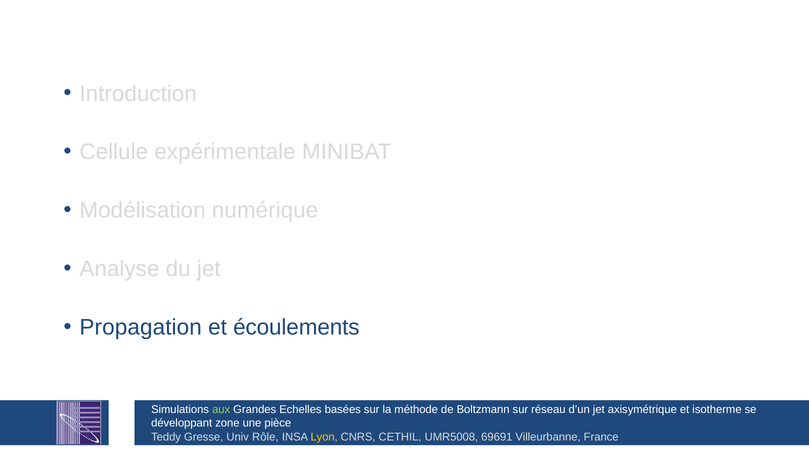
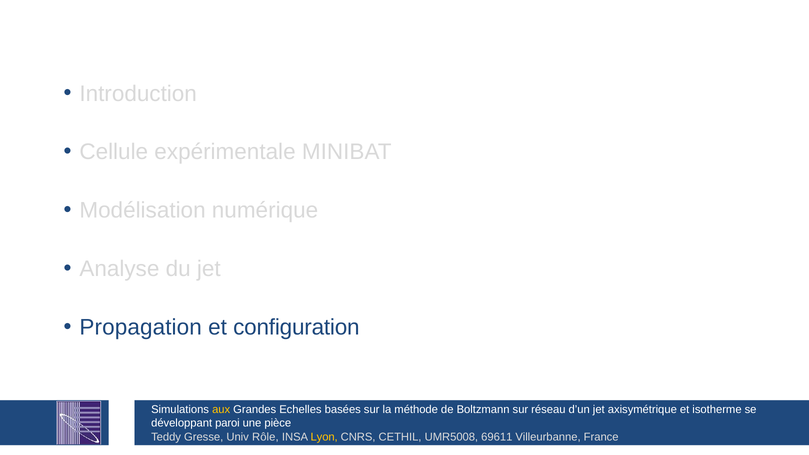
écoulements: écoulements -> configuration
aux colour: light green -> yellow
zone: zone -> paroi
69691: 69691 -> 69611
